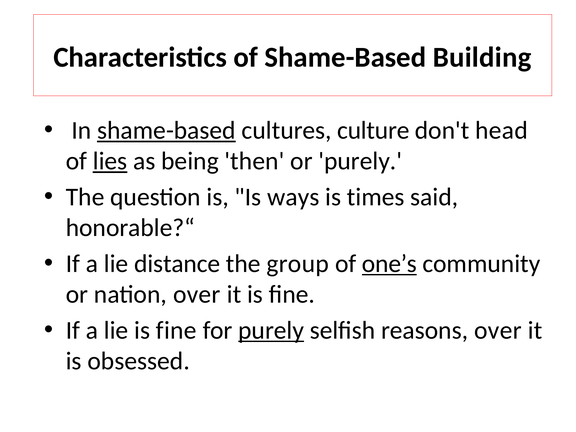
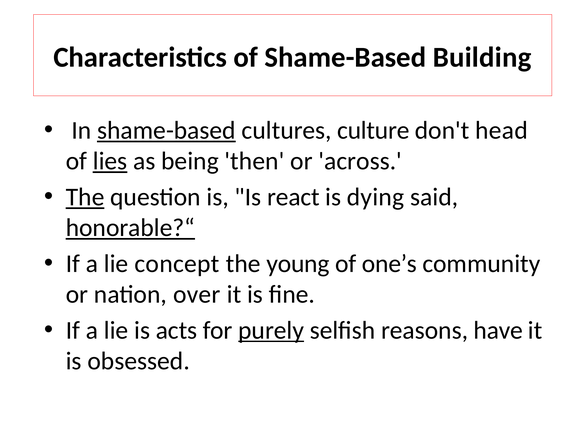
or purely: purely -> across
The at (85, 197) underline: none -> present
ways: ways -> react
times: times -> dying
honorable?“ underline: none -> present
distance: distance -> concept
group: group -> young
one’s underline: present -> none
lie is fine: fine -> acts
reasons over: over -> have
